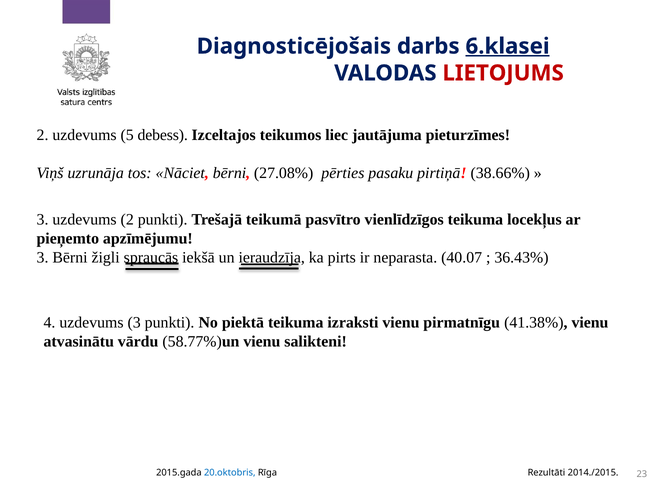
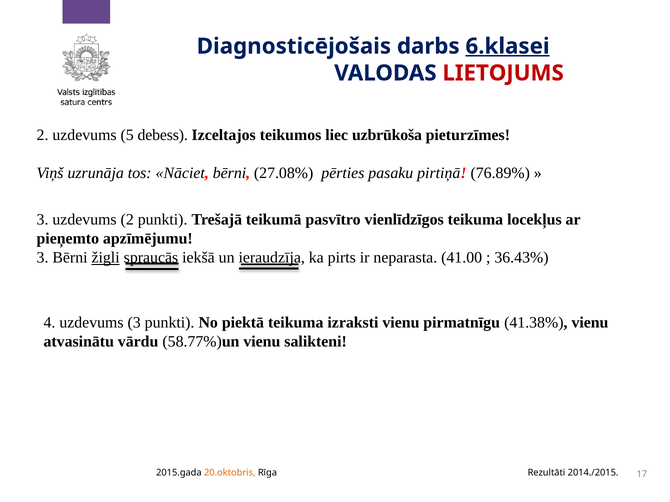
jautājuma: jautājuma -> uzbrūkoša
38.66%: 38.66% -> 76.89%
žigli underline: none -> present
40.07: 40.07 -> 41.00
20.oktobris colour: blue -> orange
23: 23 -> 17
